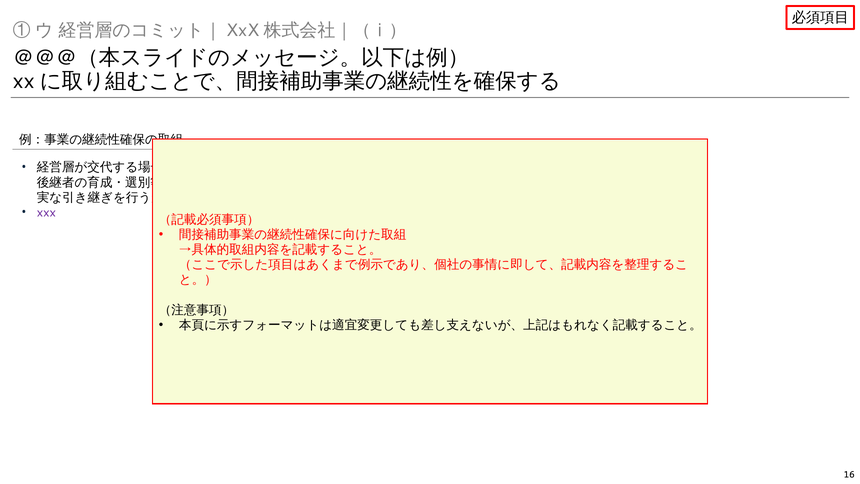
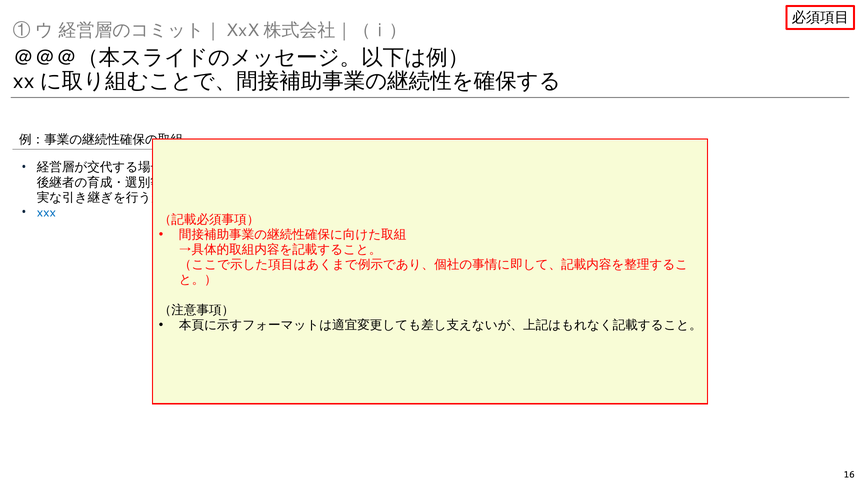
xxx colour: purple -> blue
